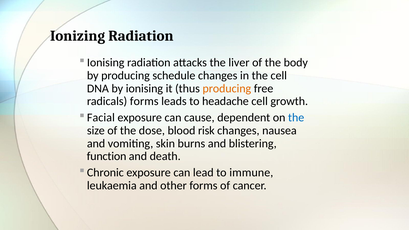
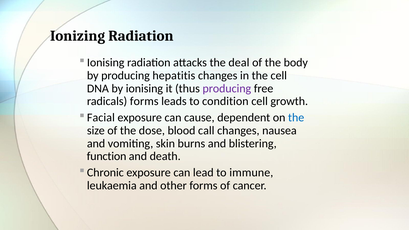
liver: liver -> deal
schedule: schedule -> hepatitis
producing at (227, 88) colour: orange -> purple
headache: headache -> condition
risk: risk -> call
